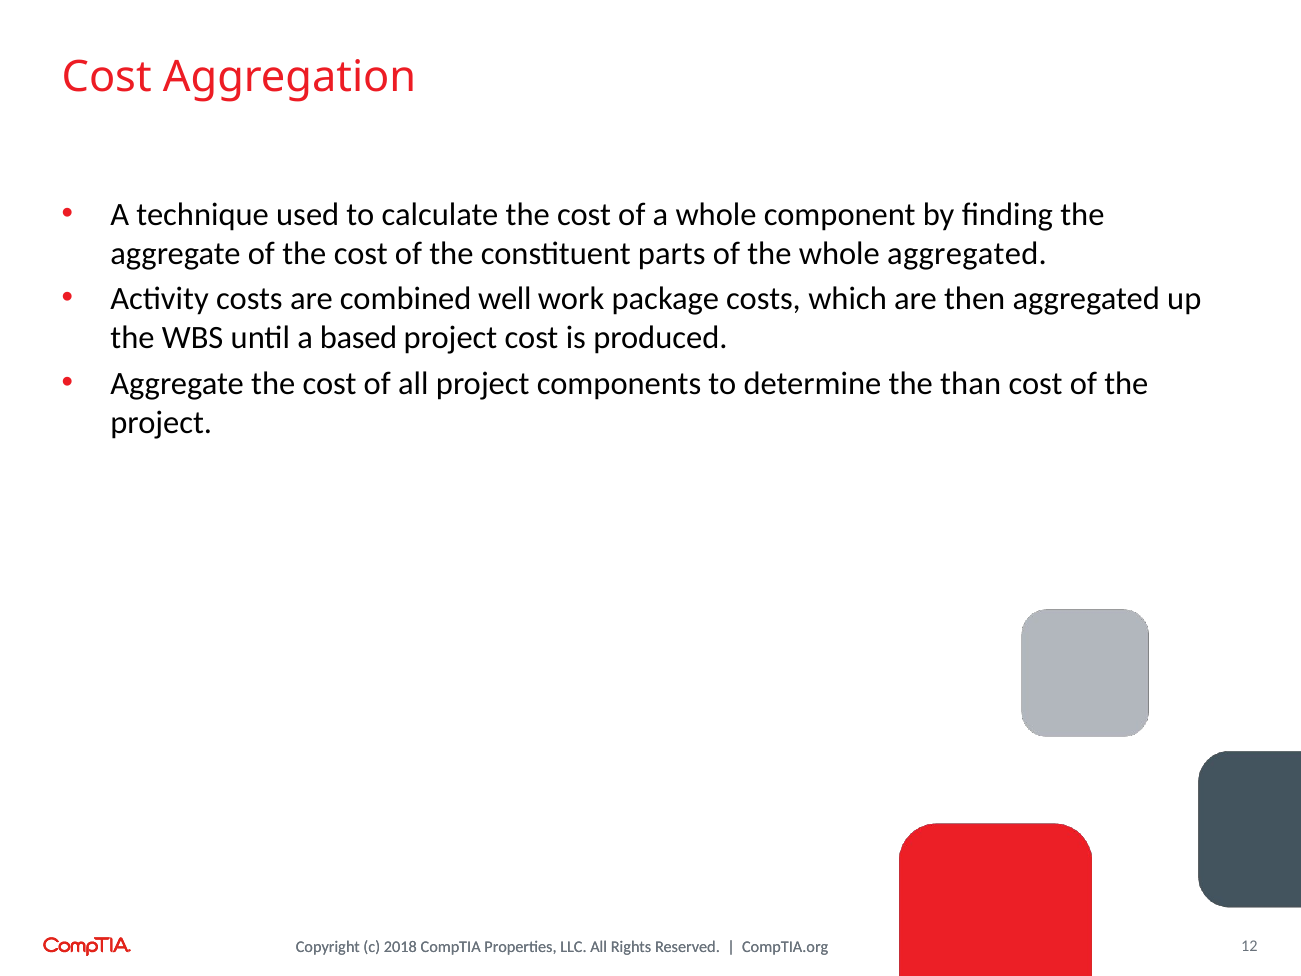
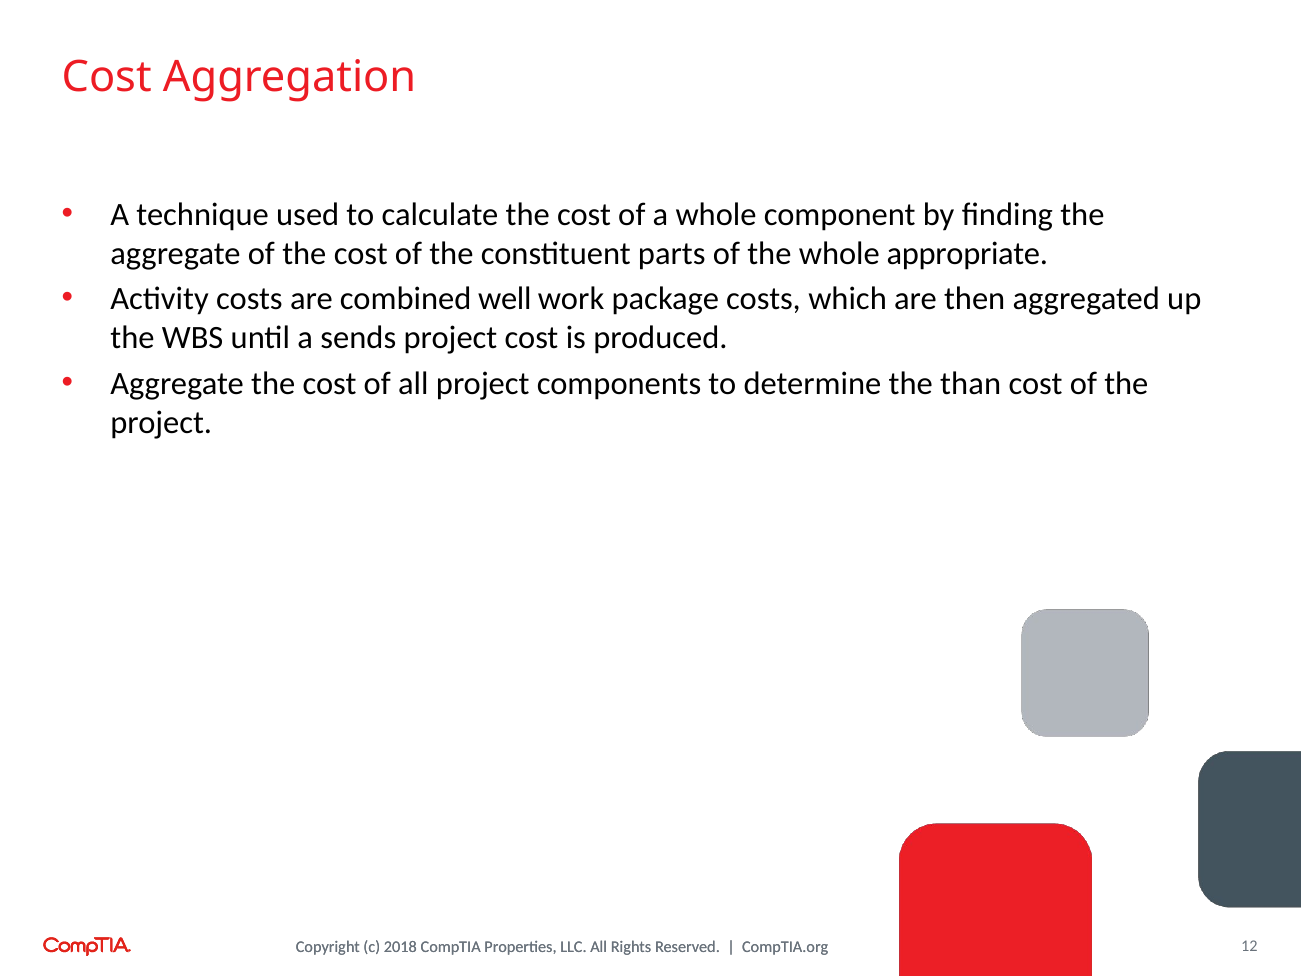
whole aggregated: aggregated -> appropriate
based: based -> sends
